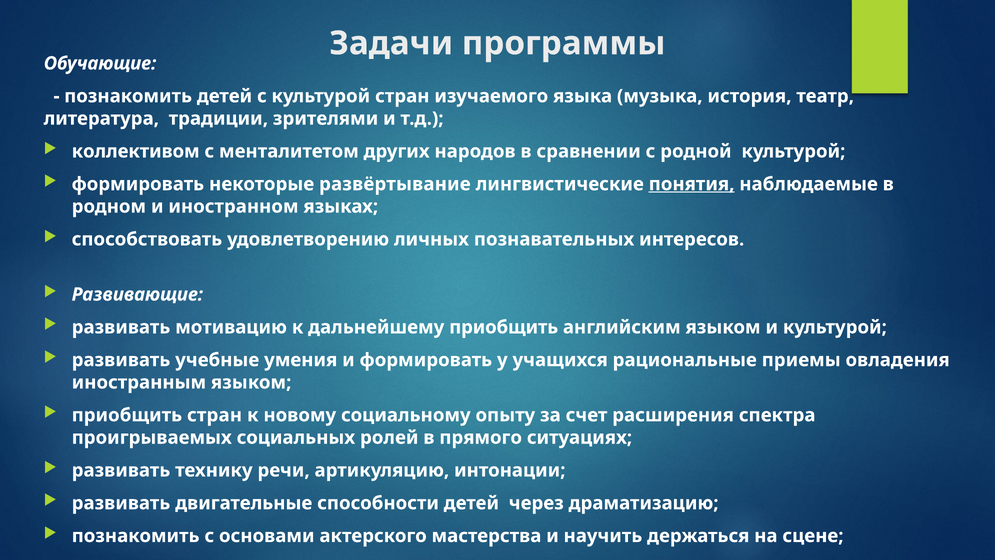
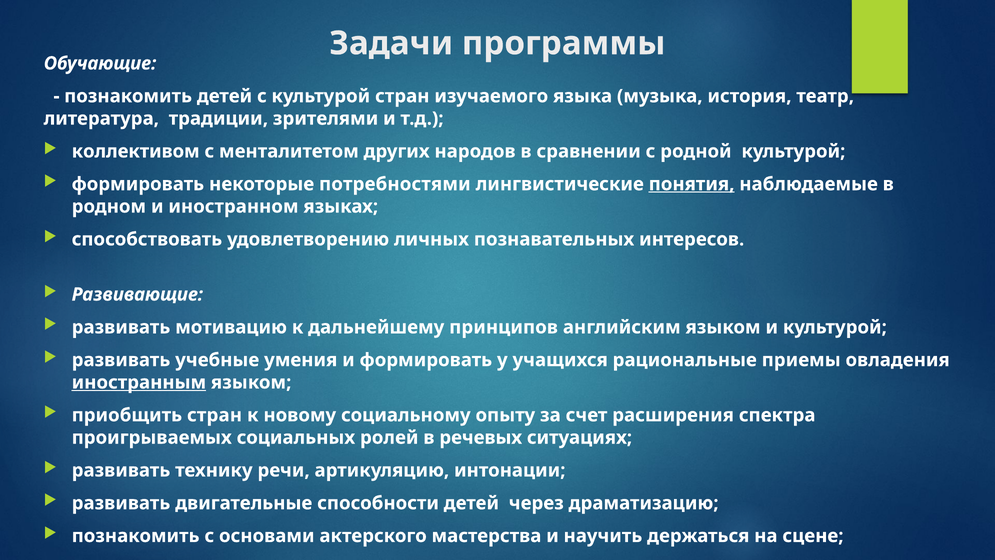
развёртывание: развёртывание -> потребностями
дальнейшему приобщить: приобщить -> принципов
иностранным underline: none -> present
прямого: прямого -> речевых
